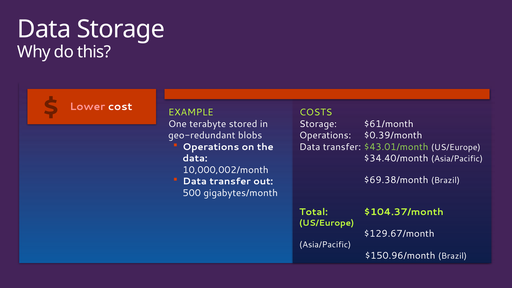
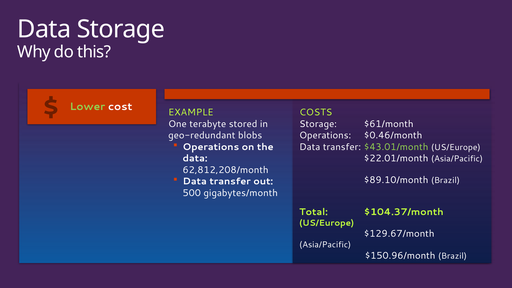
Lower colour: pink -> light green
$0.39/month: $0.39/month -> $0.46/month
$34.40/month: $34.40/month -> $22.01/month
10,000,002/month: 10,000,002/month -> 62,812,208/month
$69.38/month: $69.38/month -> $89.10/month
